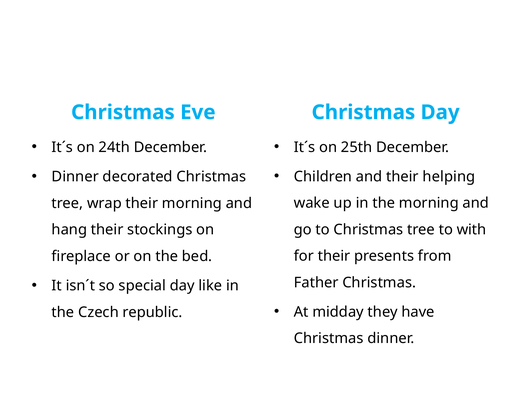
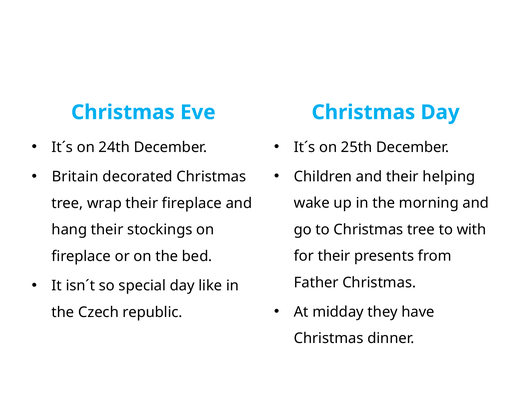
Dinner at (75, 177): Dinner -> Britain
their morning: morning -> fireplace
